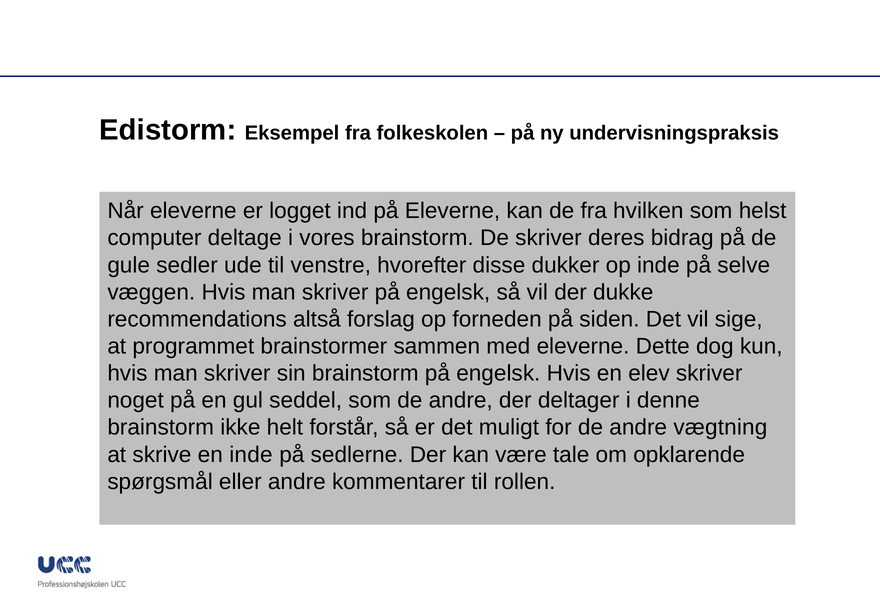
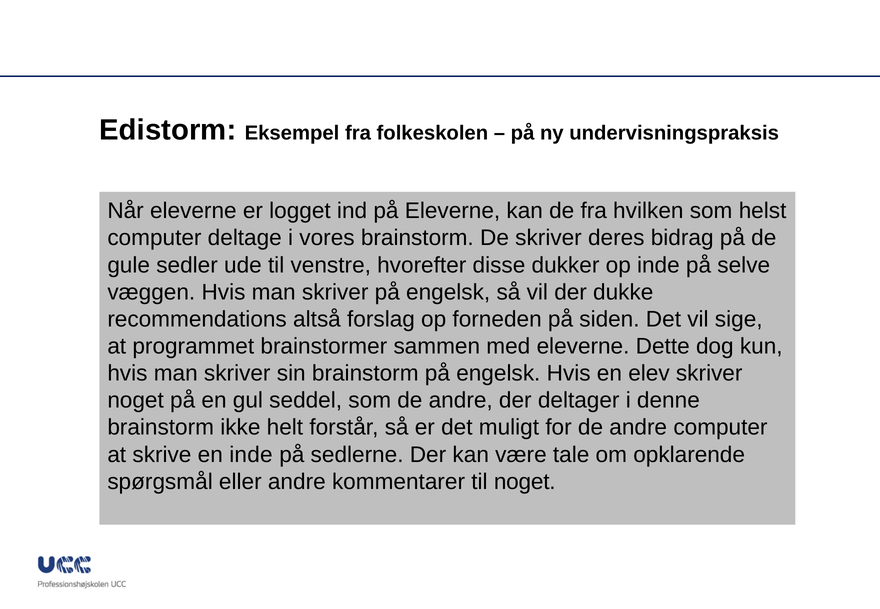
andre vægtning: vægtning -> computer
til rollen: rollen -> noget
